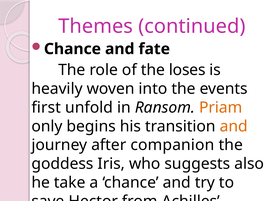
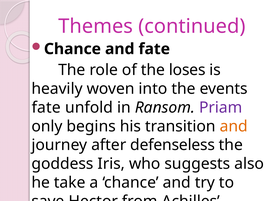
first at (46, 107): first -> fate
Priam colour: orange -> purple
companion: companion -> defenseless
